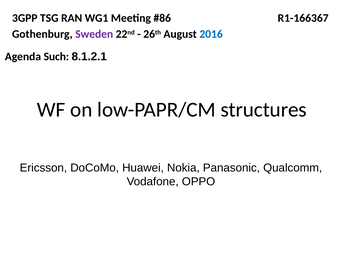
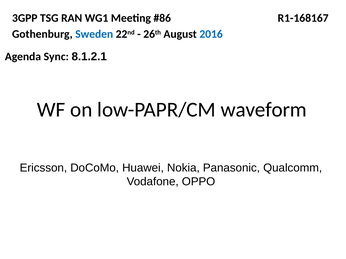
R1-166367: R1-166367 -> R1-168167
Sweden colour: purple -> blue
Such: Such -> Sync
structures: structures -> waveform
